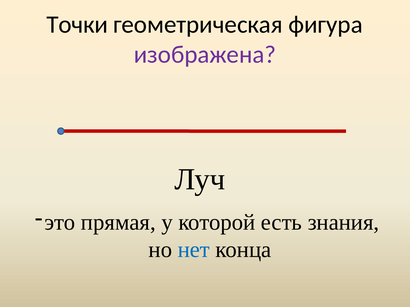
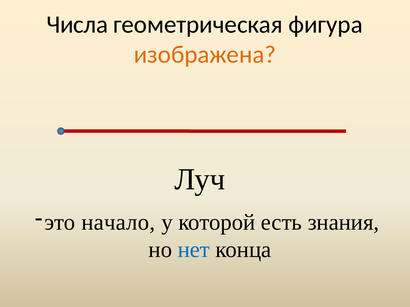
Точки: Точки -> Числа
изображена colour: purple -> orange
прямая: прямая -> начало
